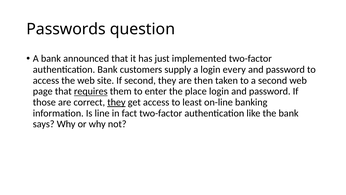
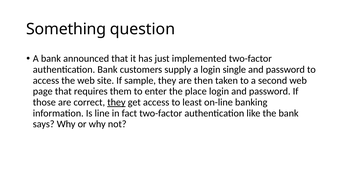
Passwords: Passwords -> Something
every: every -> single
If second: second -> sample
requires underline: present -> none
